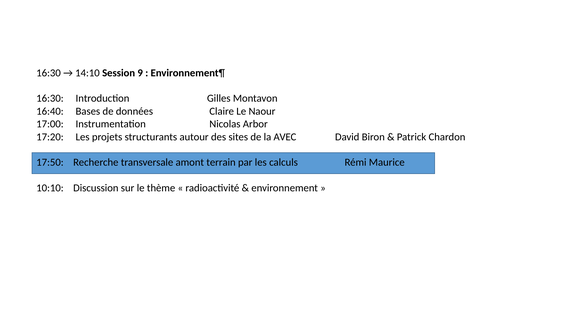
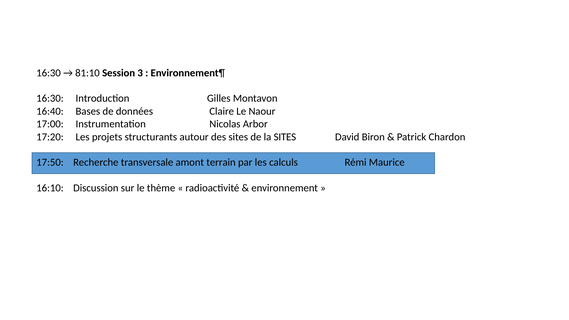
14:10: 14:10 -> 81:10
9: 9 -> 3
la AVEC: AVEC -> SITES
10:10: 10:10 -> 16:10
